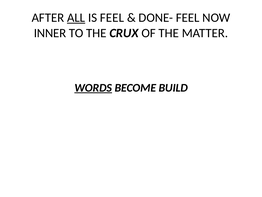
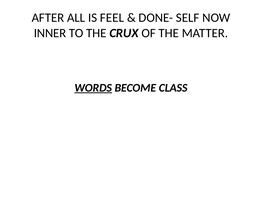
ALL underline: present -> none
DONE- FEEL: FEEL -> SELF
BUILD: BUILD -> CLASS
